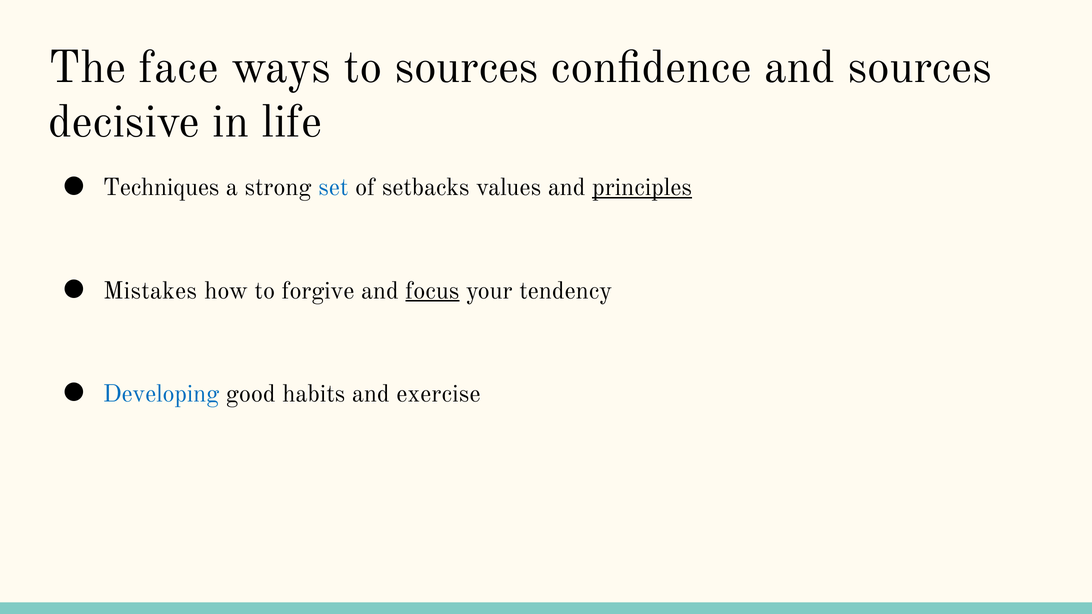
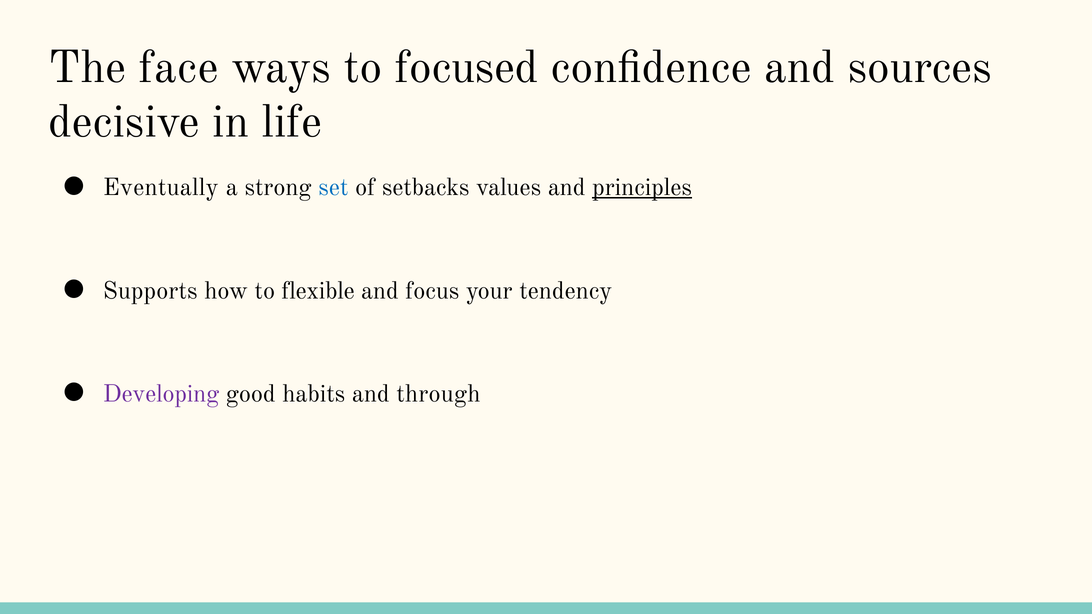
to sources: sources -> focused
Techniques: Techniques -> Eventually
Mistakes: Mistakes -> Supports
forgive: forgive -> flexible
focus underline: present -> none
Developing colour: blue -> purple
exercise: exercise -> through
